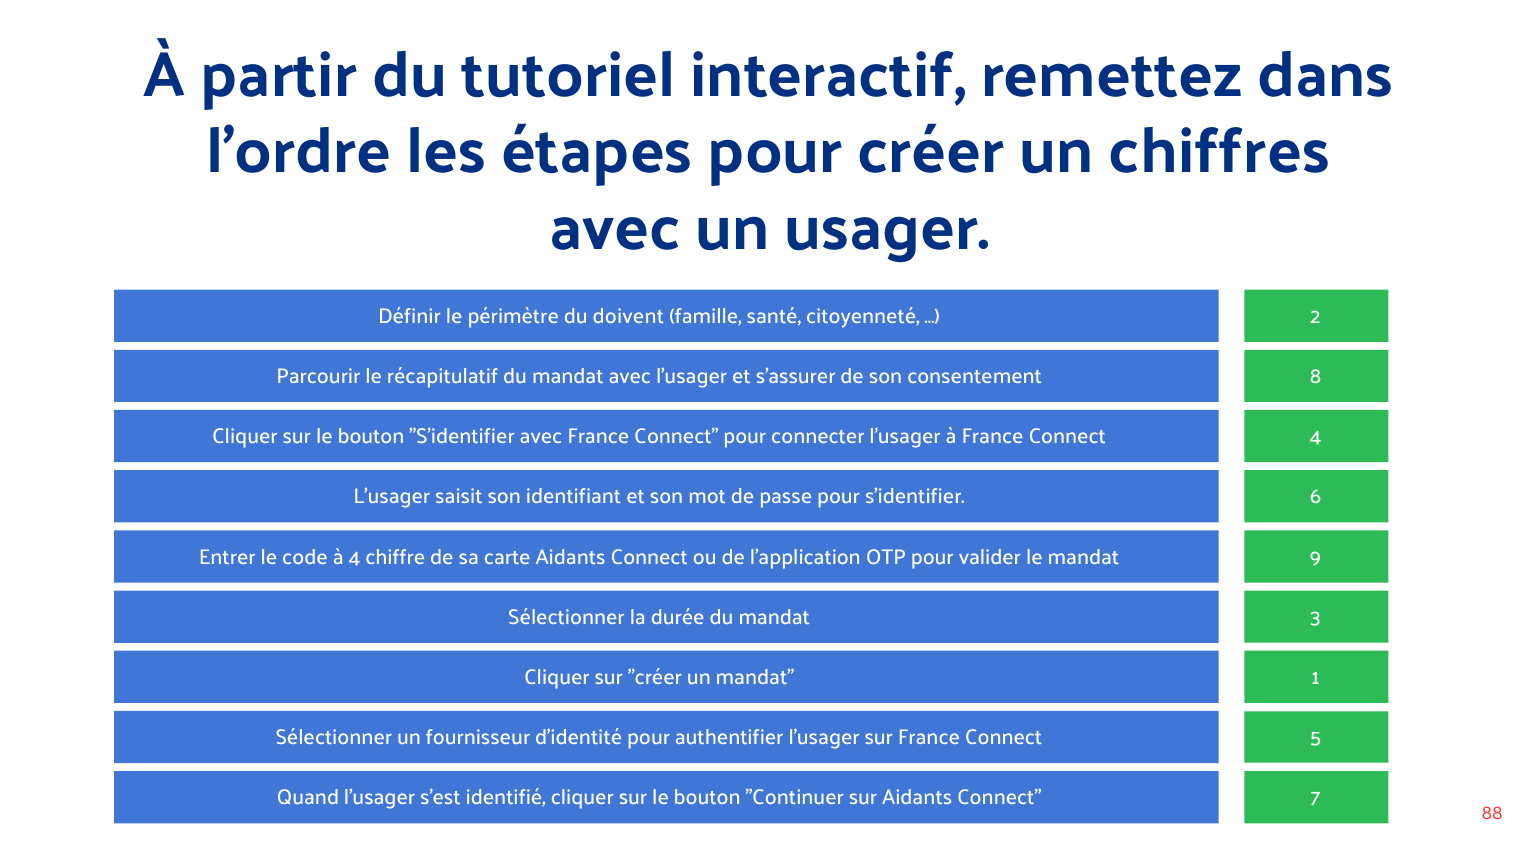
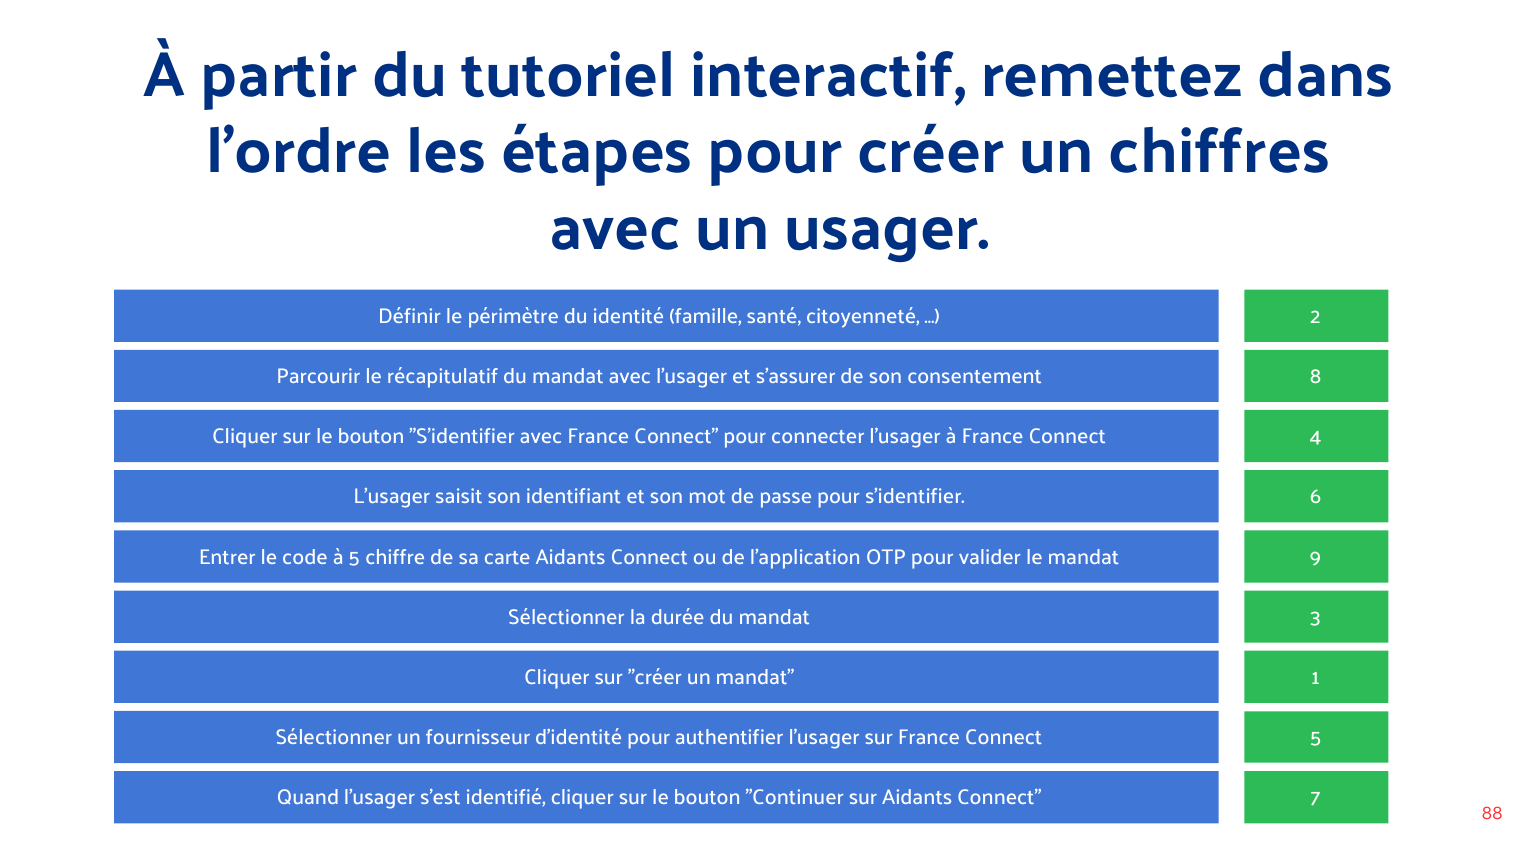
doivent: doivent -> identité
à 4: 4 -> 5
